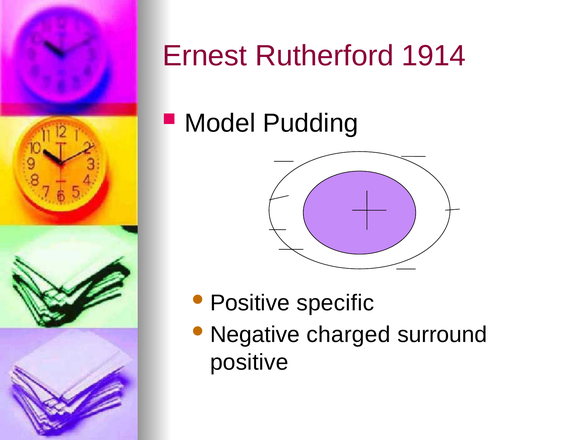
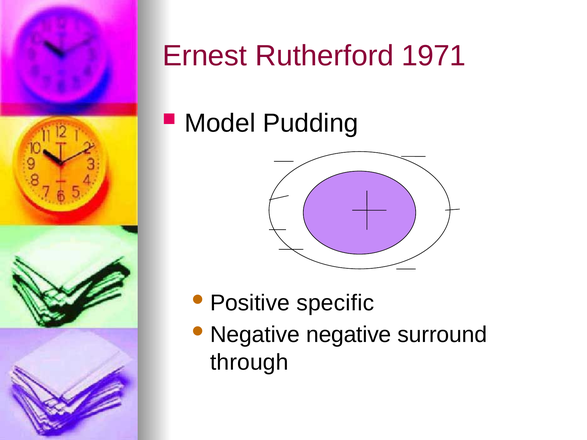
1914: 1914 -> 1971
Negative charged: charged -> negative
positive at (249, 362): positive -> through
